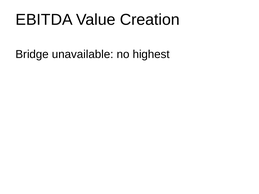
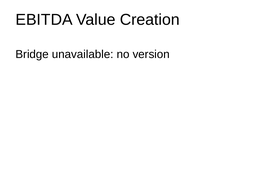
highest: highest -> version
